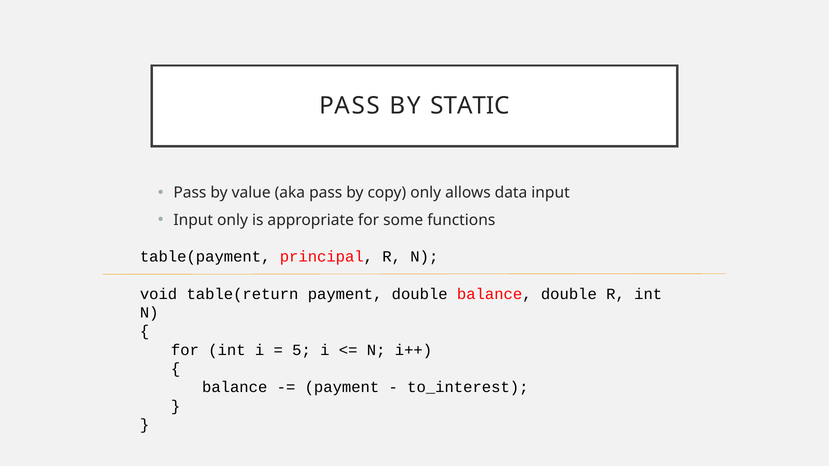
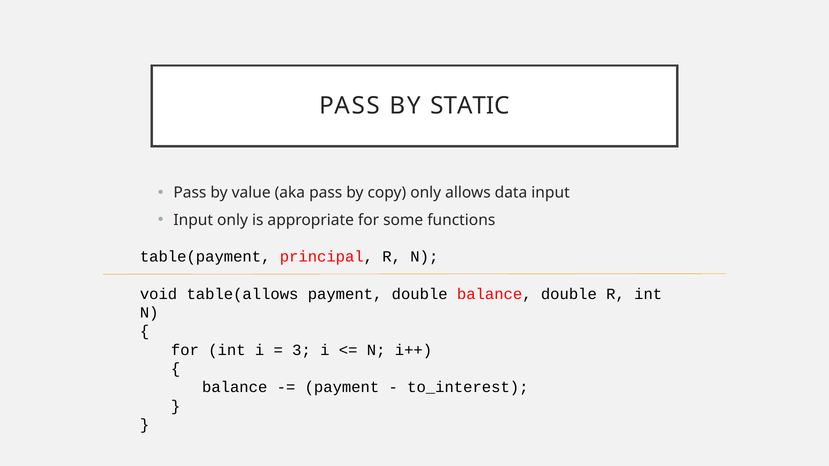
table(return: table(return -> table(allows
5: 5 -> 3
